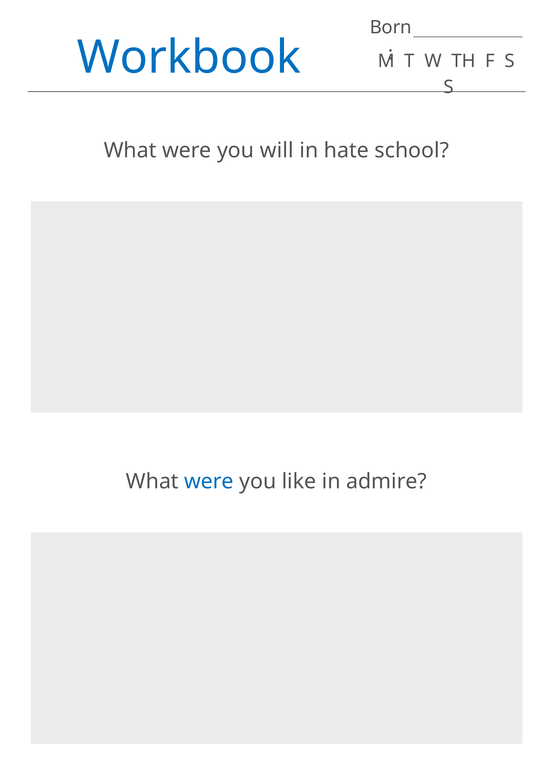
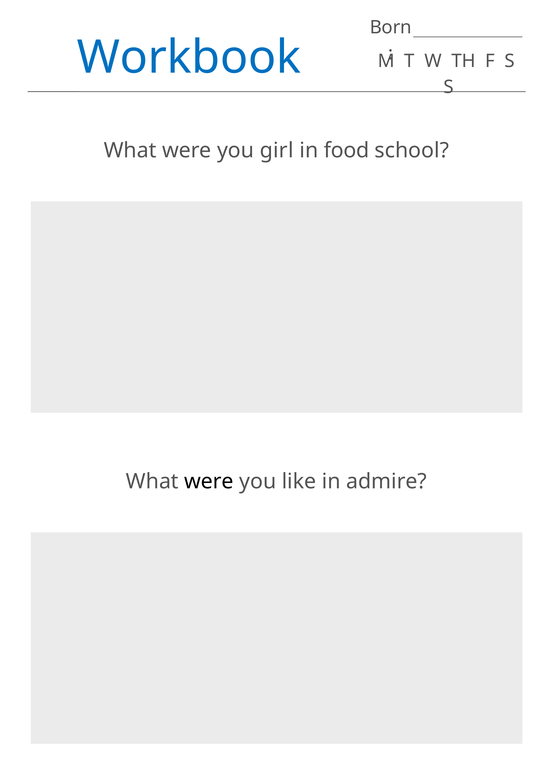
will: will -> girl
hate: hate -> food
were at (209, 482) colour: blue -> black
